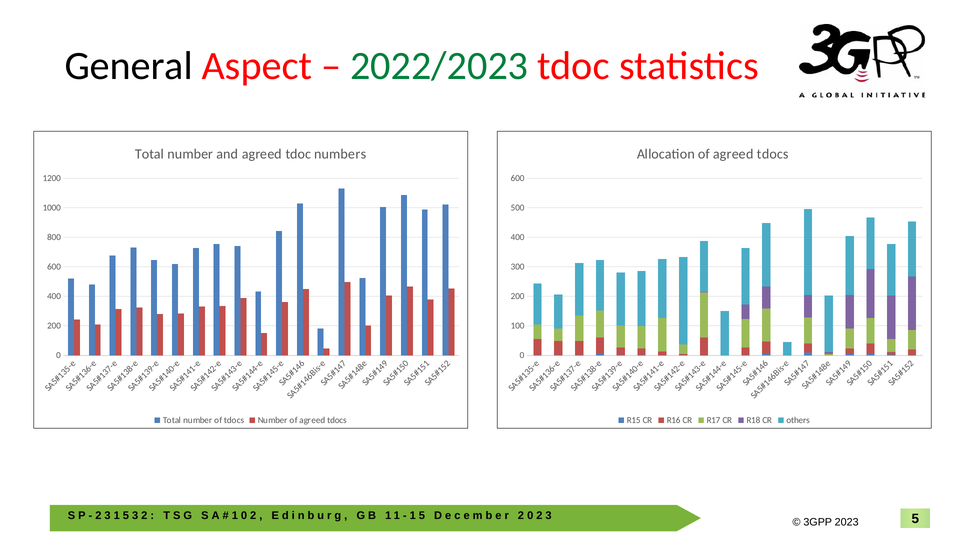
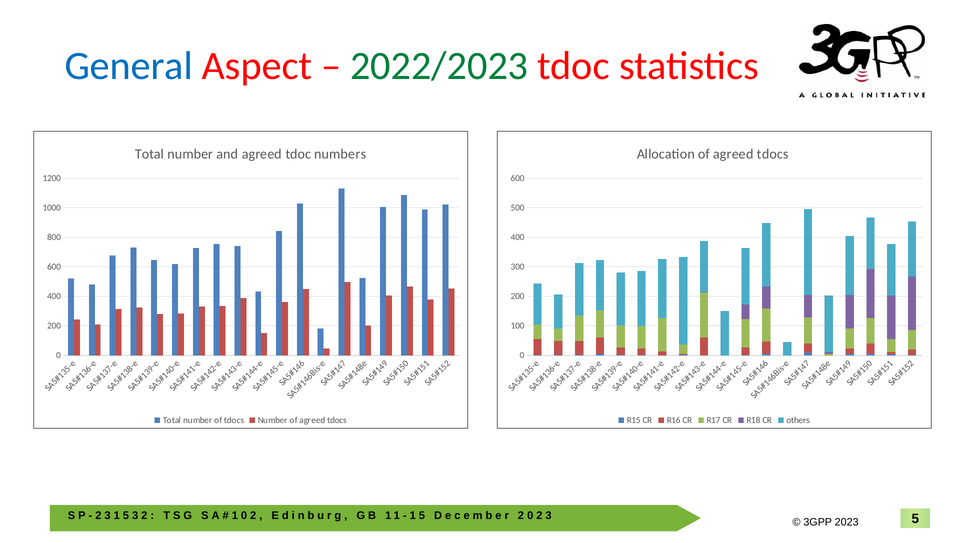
General colour: black -> blue
